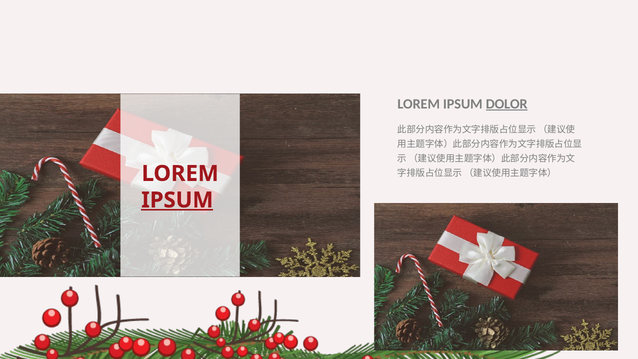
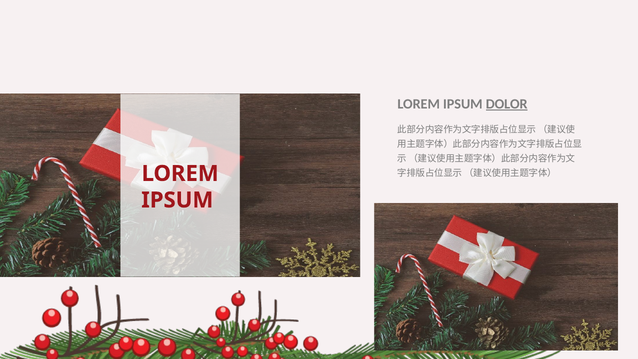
IPSUM at (177, 200) underline: present -> none
